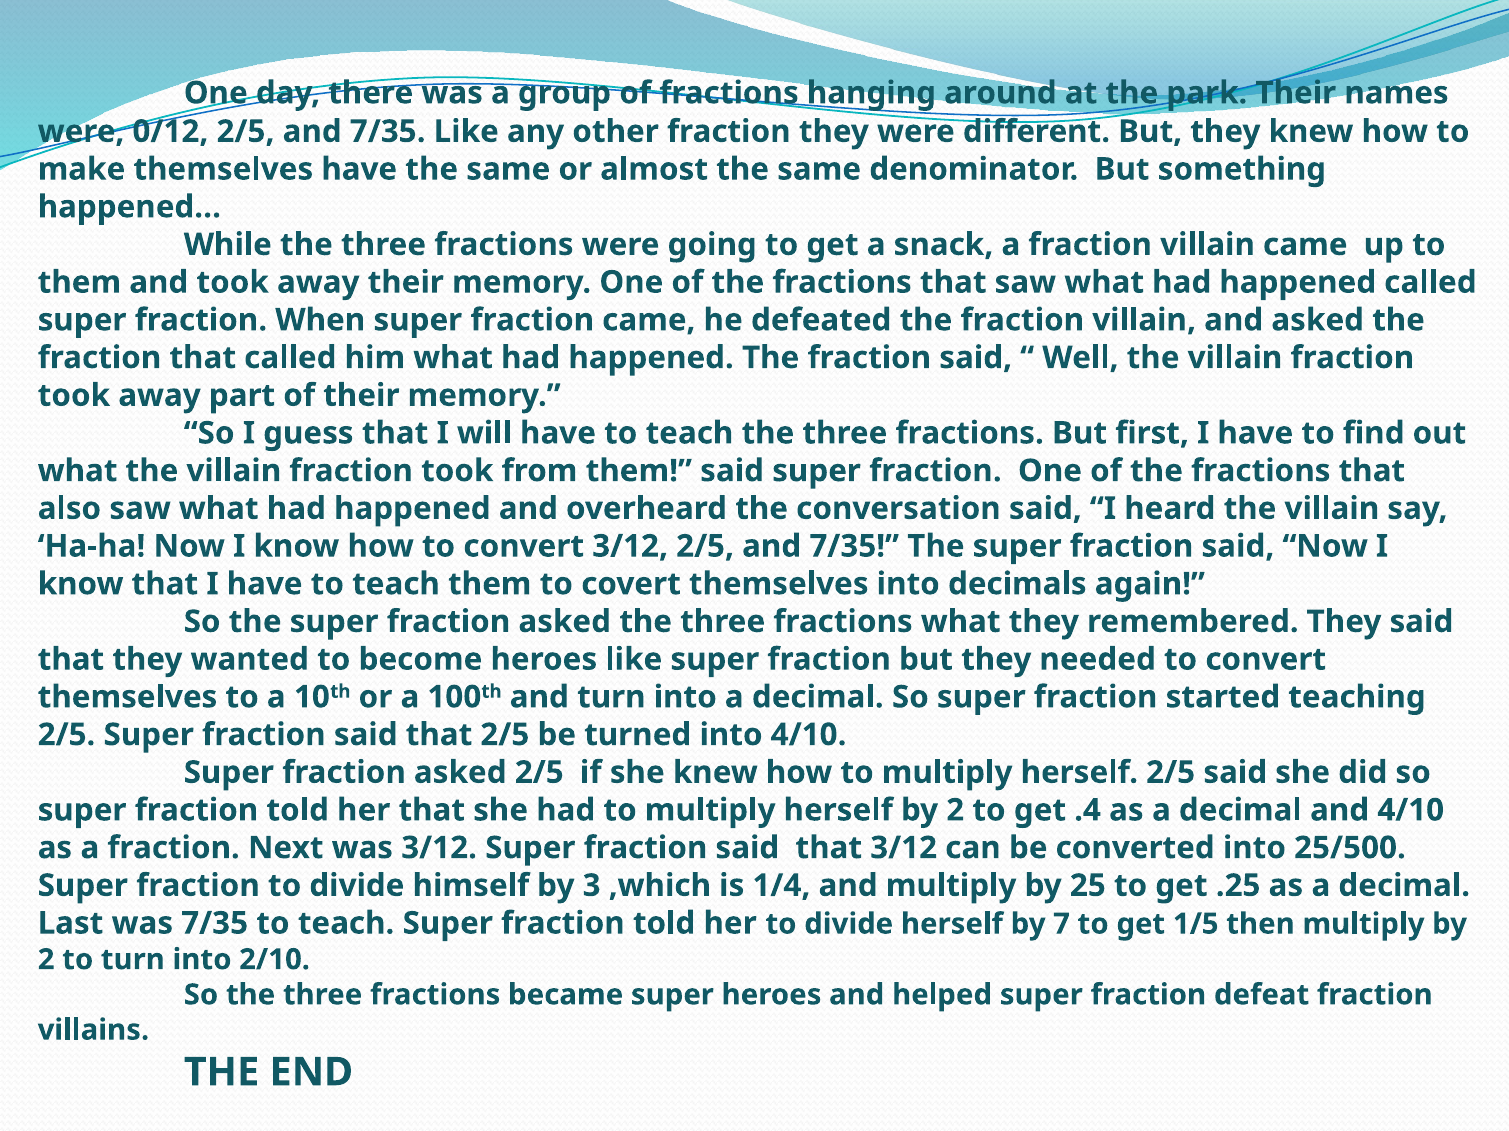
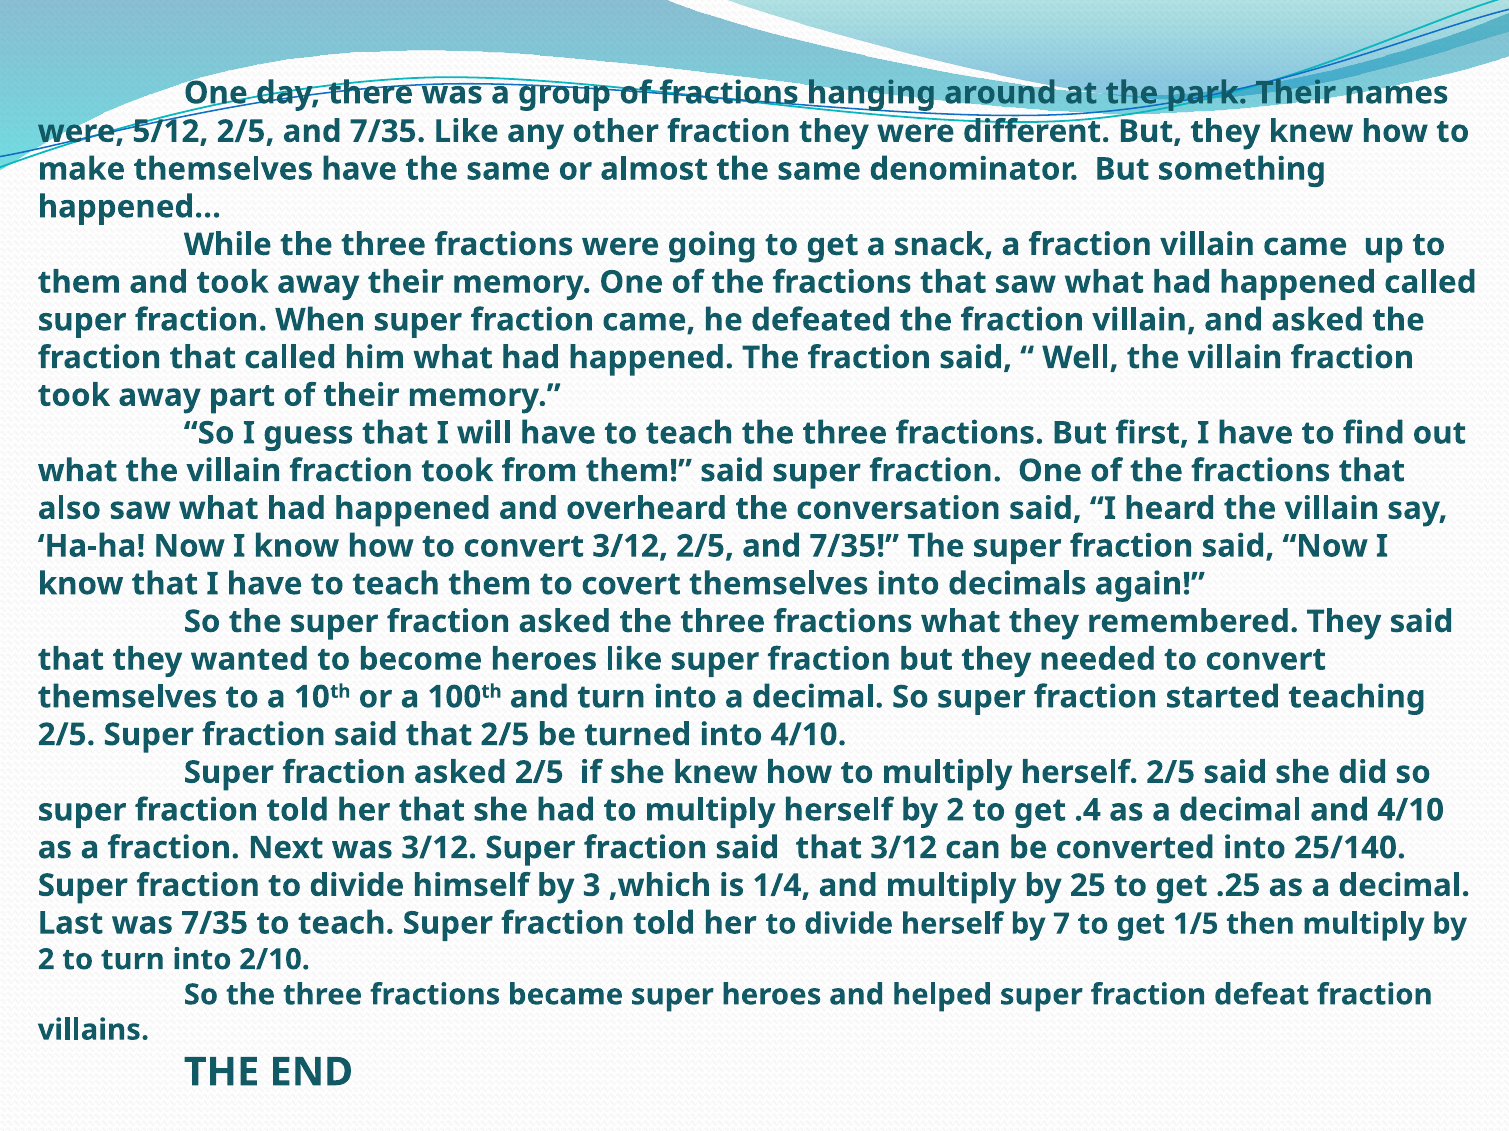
0/12: 0/12 -> 5/12
25/500: 25/500 -> 25/140
